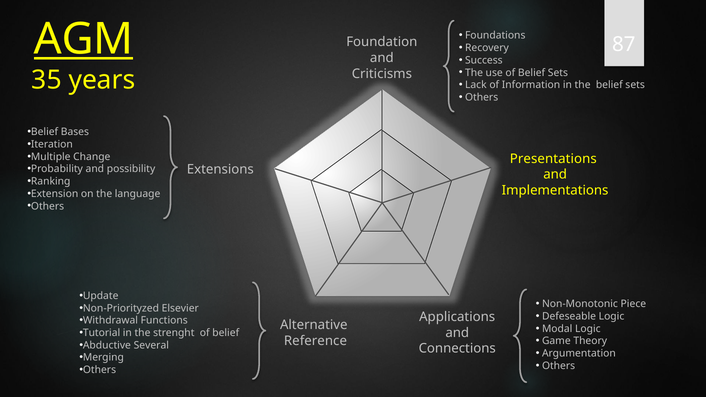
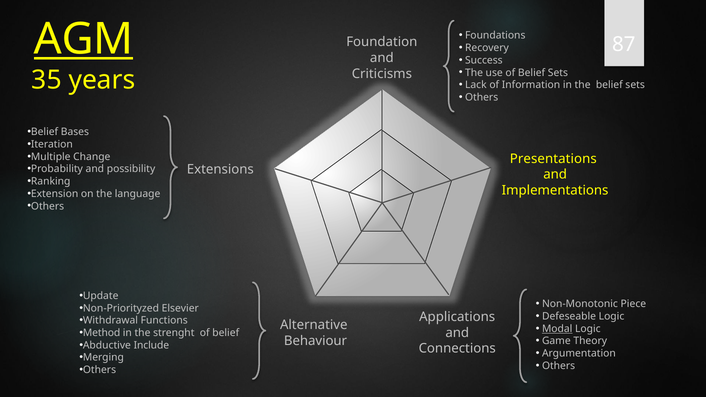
Modal underline: none -> present
Tutorial: Tutorial -> Method
Reference: Reference -> Behaviour
Several: Several -> Include
